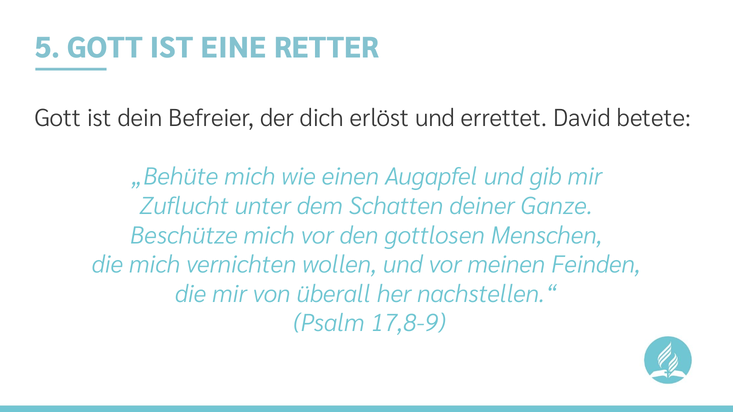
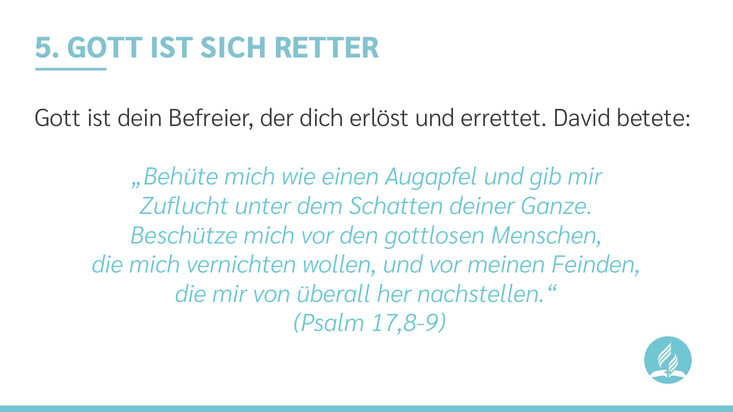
EINE: EINE -> SICH
